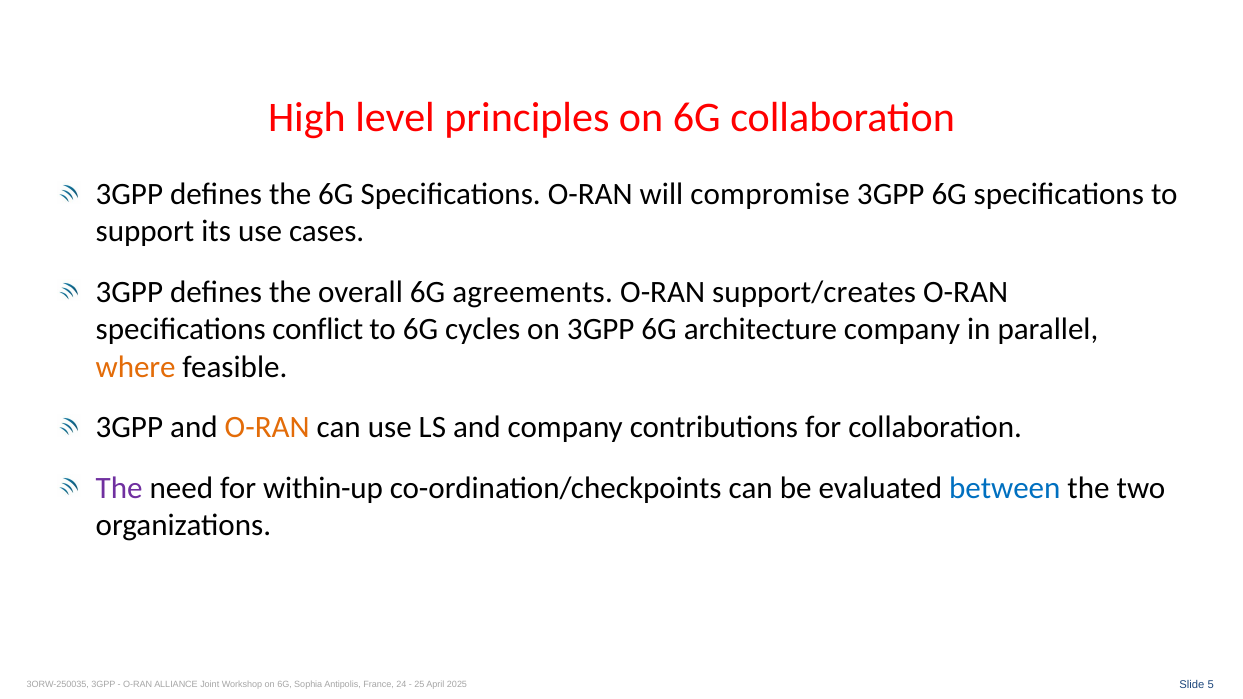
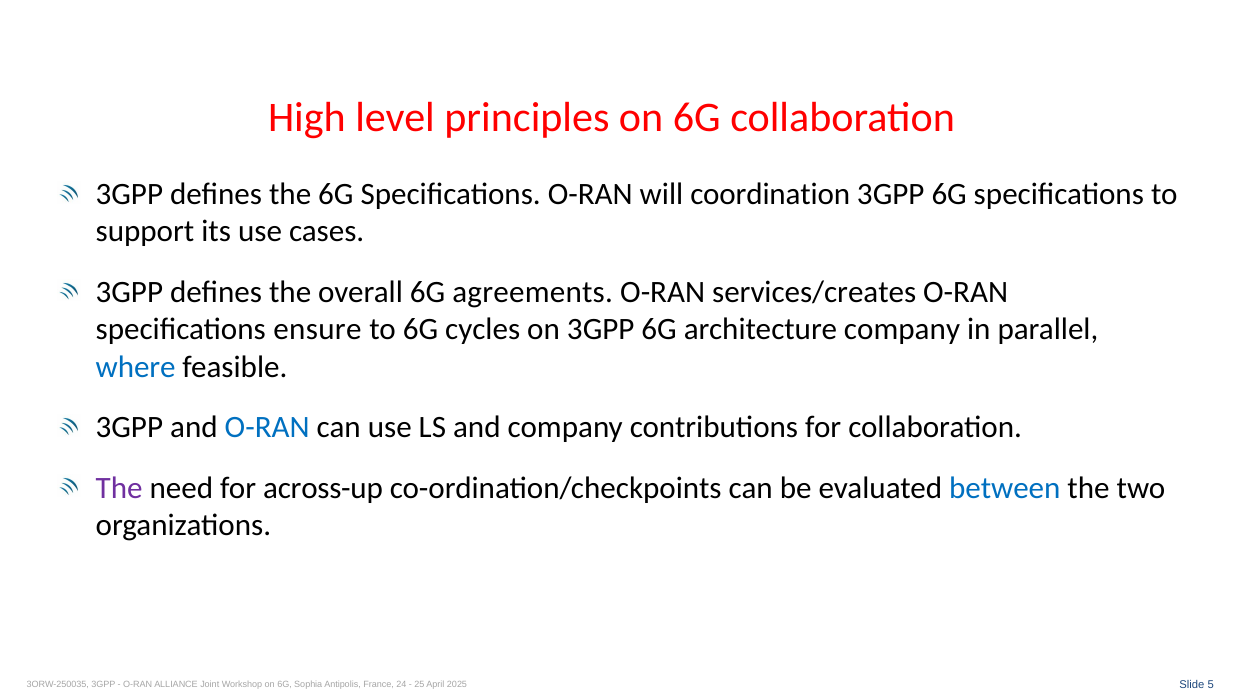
compromise: compromise -> coordination
support/creates: support/creates -> services/creates
conflict: conflict -> ensure
where colour: orange -> blue
O-RAN at (267, 427) colour: orange -> blue
within-up: within-up -> across-up
